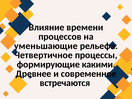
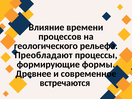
уменьшающие: уменьшающие -> геологического
Четвертичное: Четвертичное -> Преобладают
какими: какими -> формы
